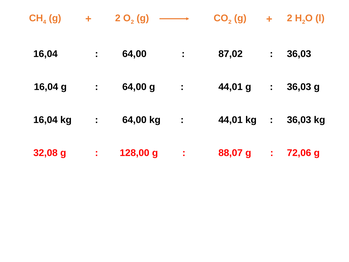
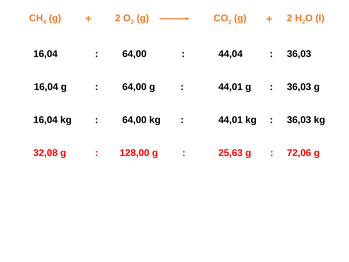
87,02: 87,02 -> 44,04
88,07: 88,07 -> 25,63
